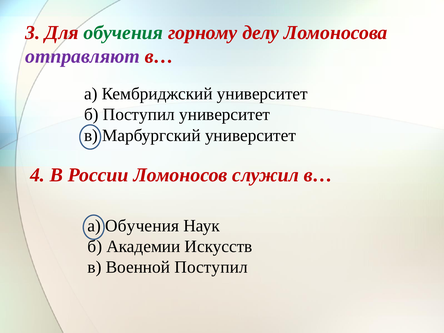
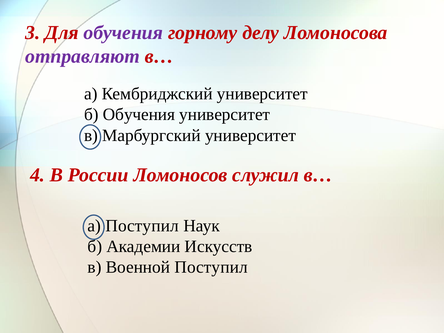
обучения at (123, 33) colour: green -> purple
б Поступил: Поступил -> Обучения
а Обучения: Обучения -> Поступил
